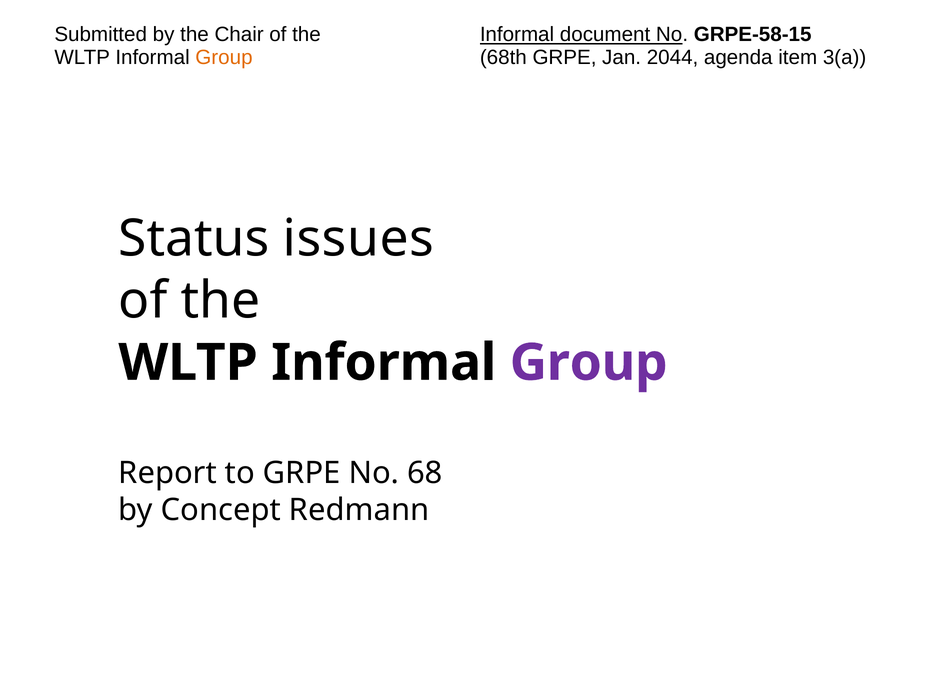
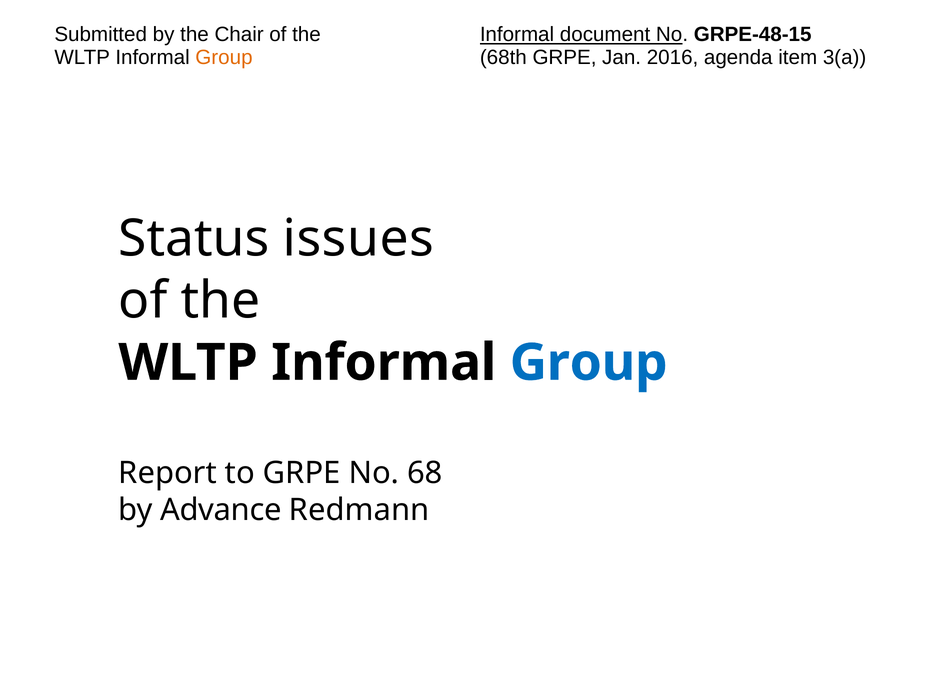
GRPE-58-15: GRPE-58-15 -> GRPE-48-15
2044: 2044 -> 2016
Group at (589, 363) colour: purple -> blue
Concept: Concept -> Advance
